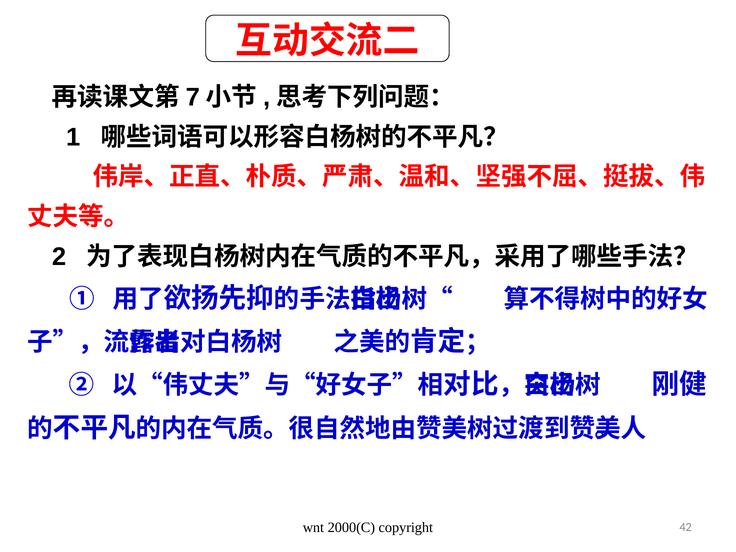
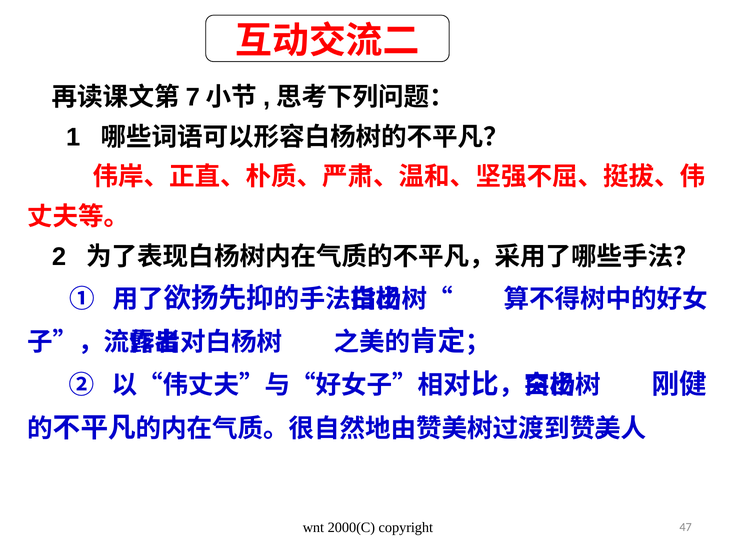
42: 42 -> 47
